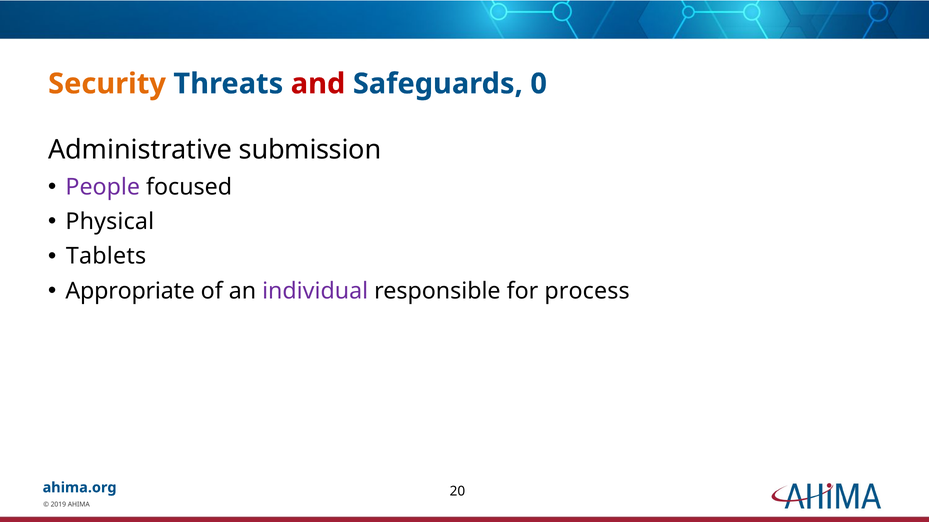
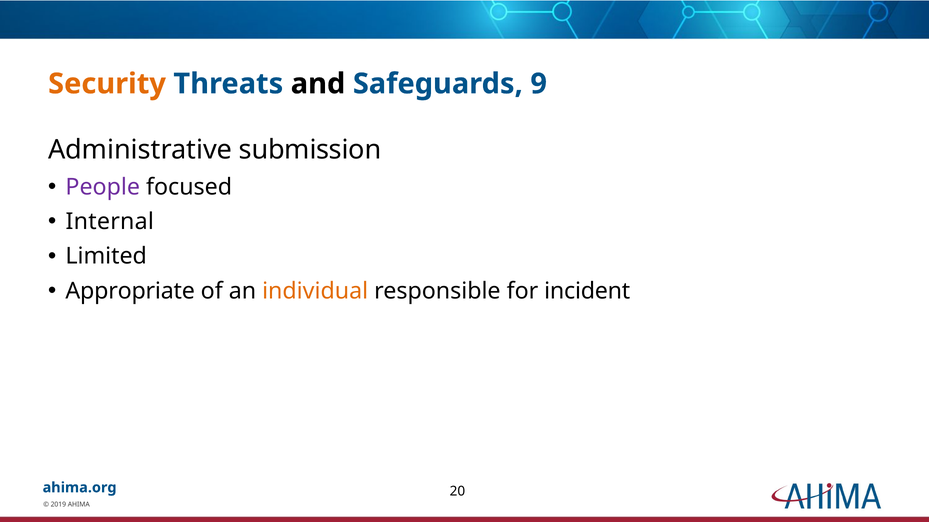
and colour: red -> black
0: 0 -> 9
Physical: Physical -> Internal
Tablets: Tablets -> Limited
individual colour: purple -> orange
process: process -> incident
